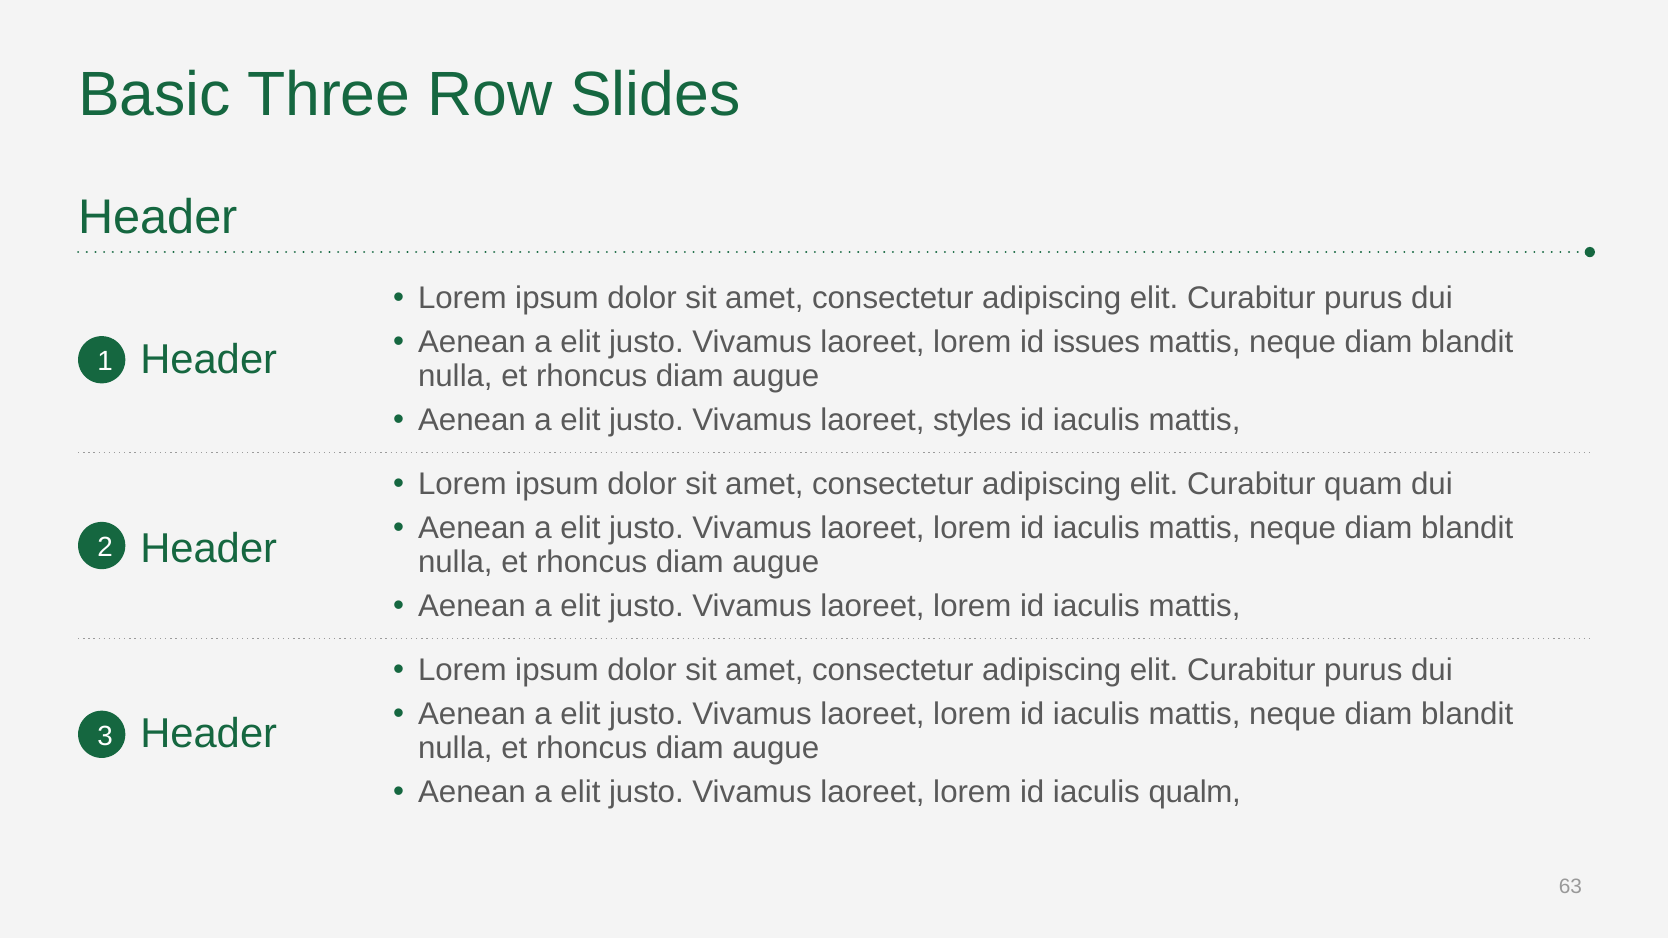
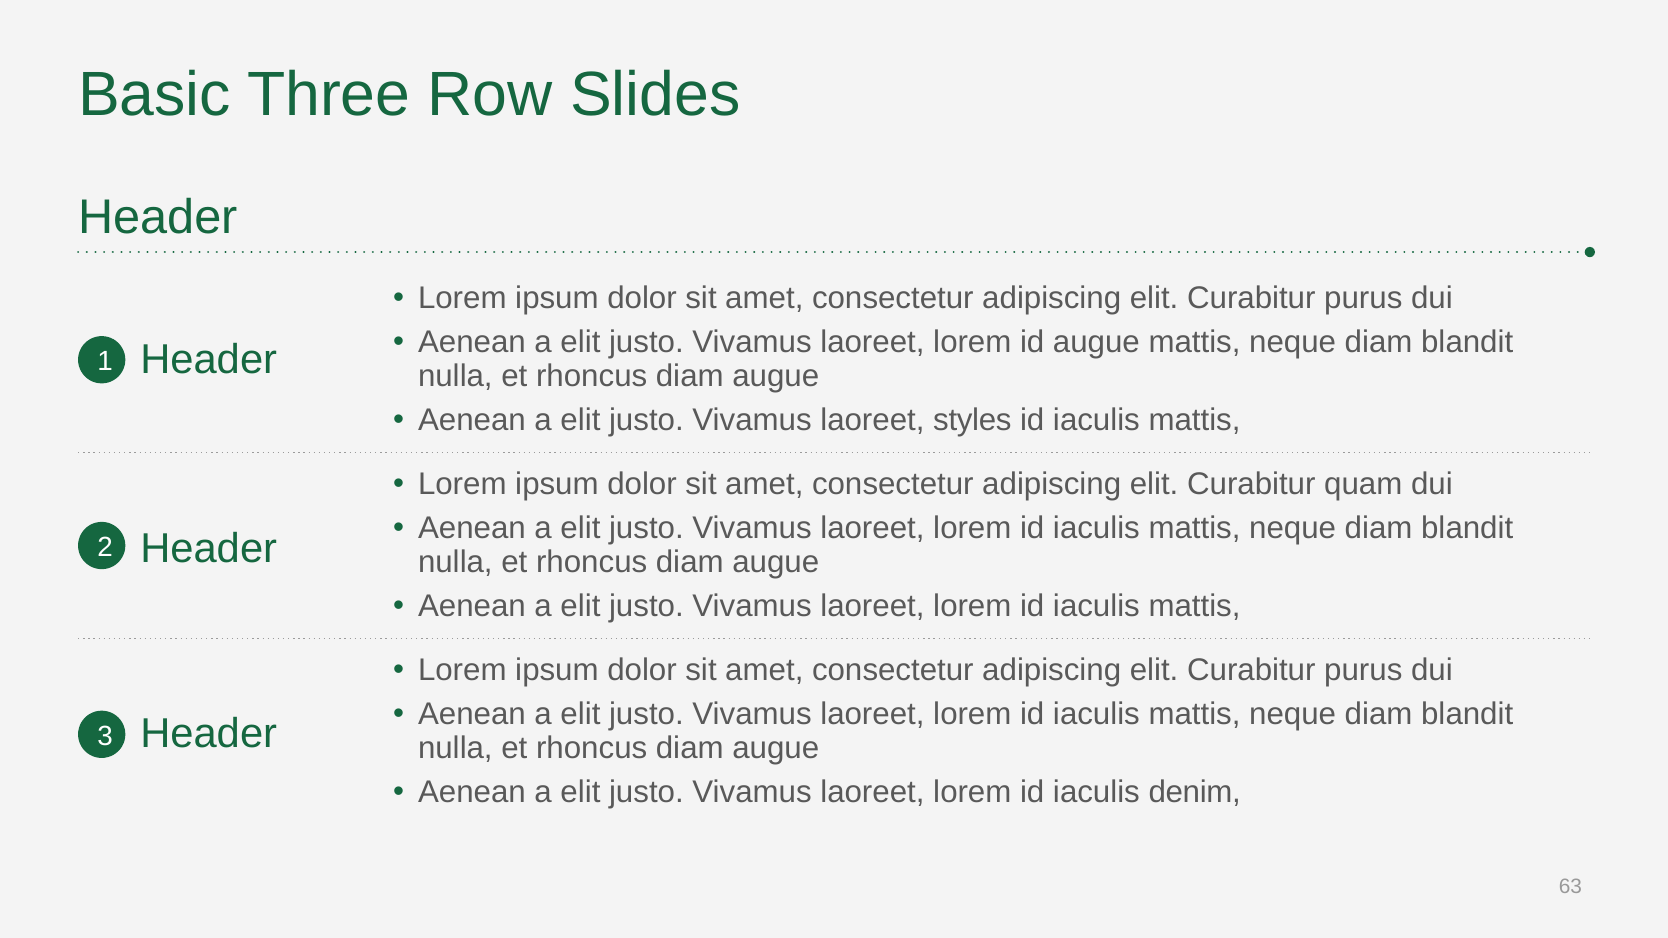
id issues: issues -> augue
qualm: qualm -> denim
